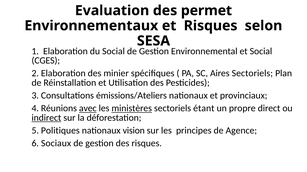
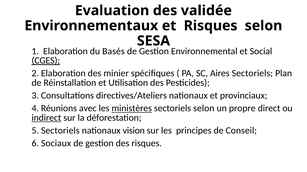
permet: permet -> validée
du Social: Social -> Basés
CGES underline: none -> present
émissions/Ateliers: émissions/Ateliers -> directives/Ateliers
avec underline: present -> none
sectoriels étant: étant -> selon
5 Politiques: Politiques -> Sectoriels
Agence: Agence -> Conseil
